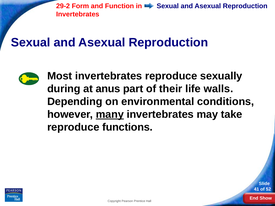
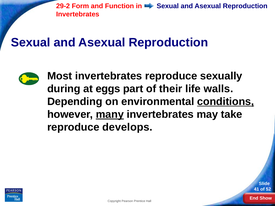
anus: anus -> eggs
conditions underline: none -> present
functions: functions -> develops
